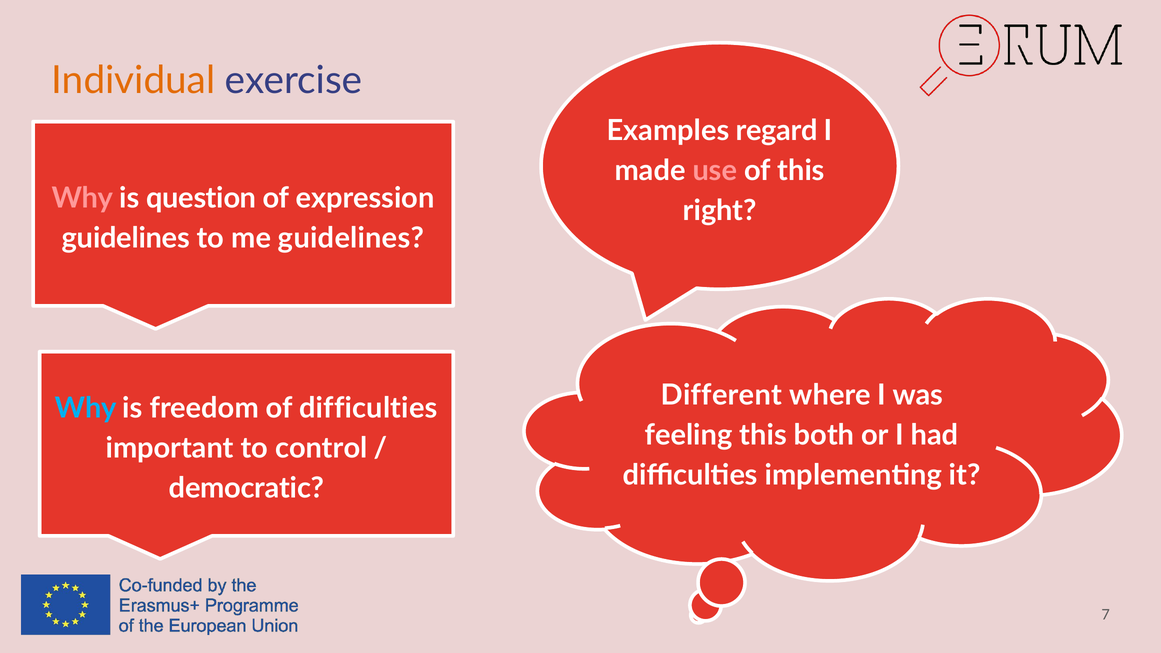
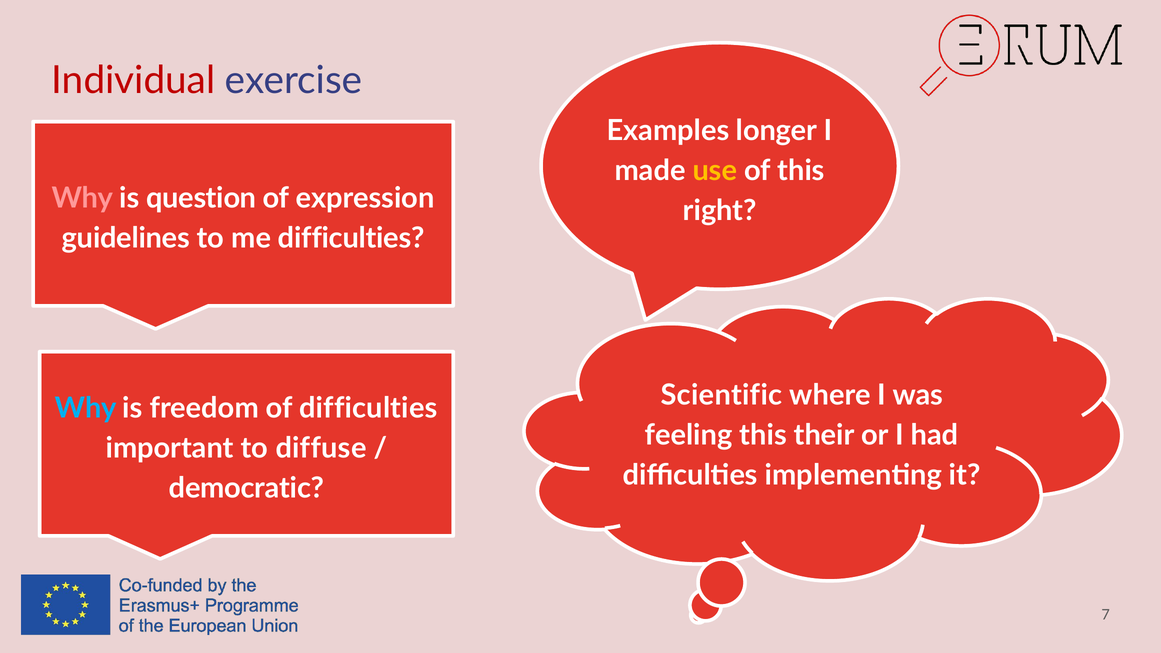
Individual colour: orange -> red
regard: regard -> longer
use colour: pink -> yellow
me guidelines: guidelines -> difficulties
Different: Different -> Scientific
both: both -> their
control: control -> diffuse
